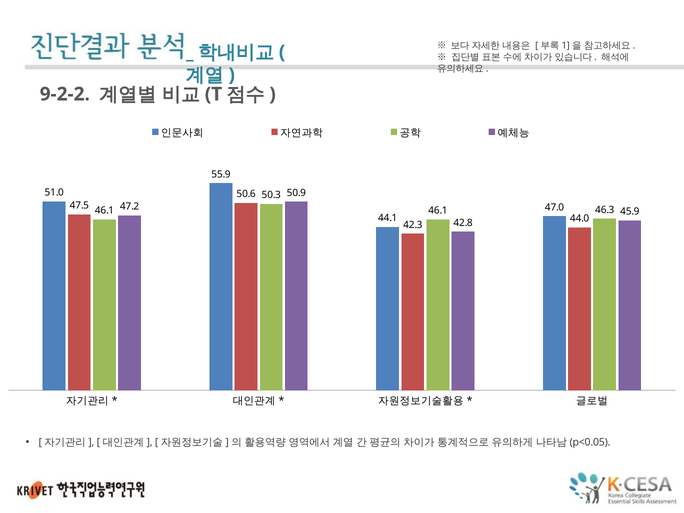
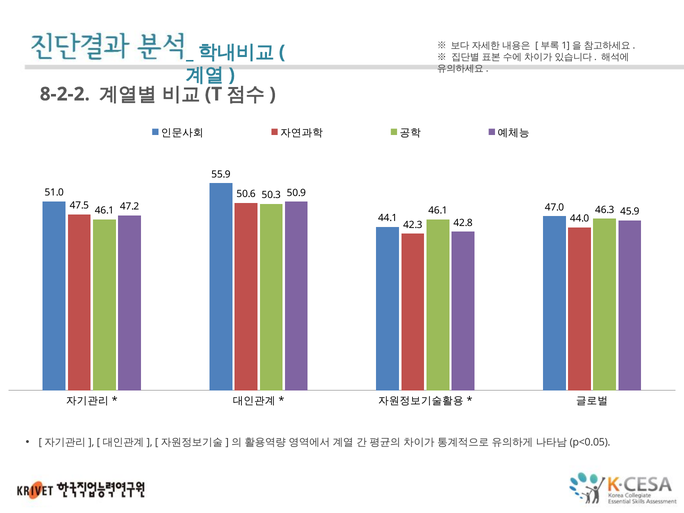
9-2-2: 9-2-2 -> 8-2-2
